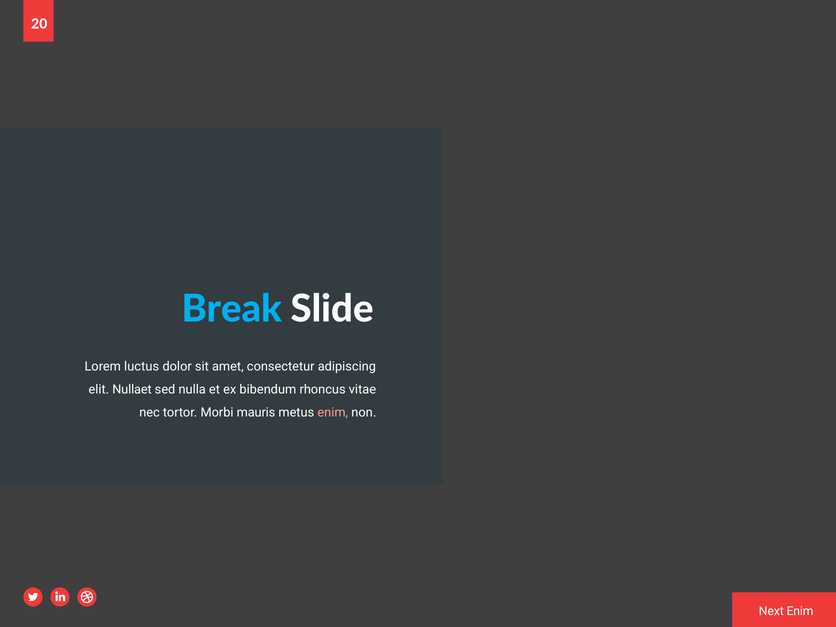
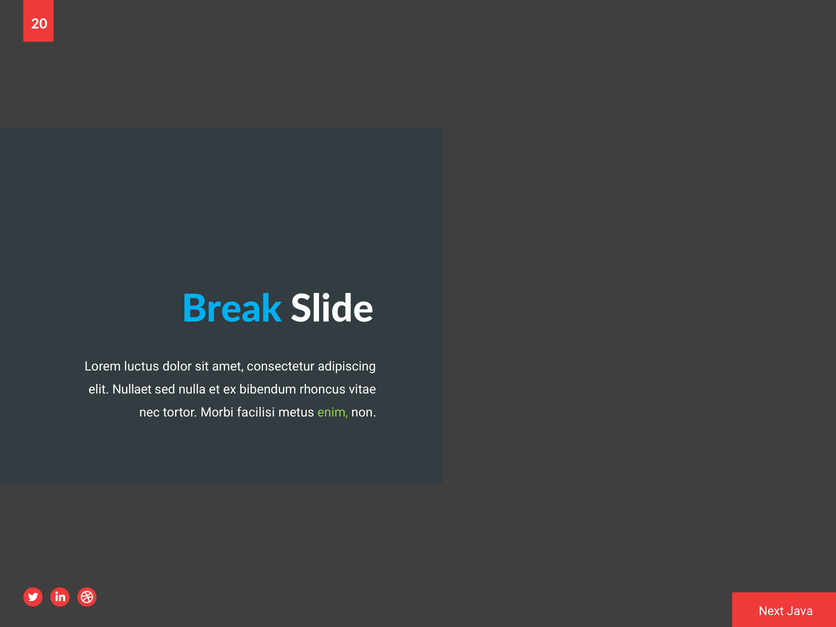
mauris: mauris -> facilisi
enim at (333, 413) colour: pink -> light green
Next Enim: Enim -> Java
